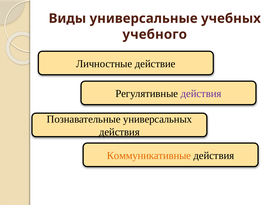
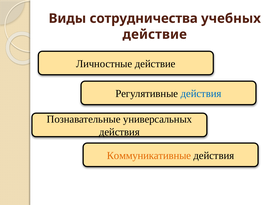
универсальные: универсальные -> сотрудничества
учебного at (155, 34): учебного -> действие
действия at (201, 94) colour: purple -> blue
